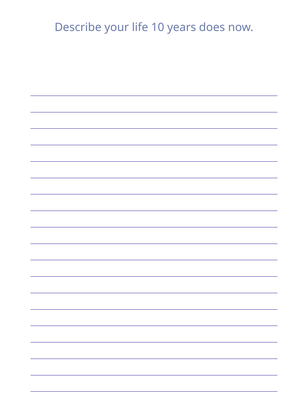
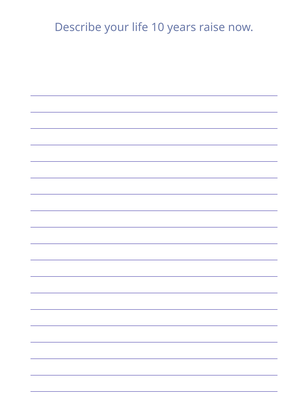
does: does -> raise
